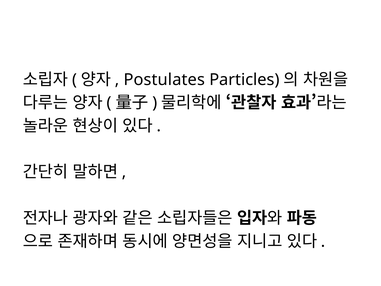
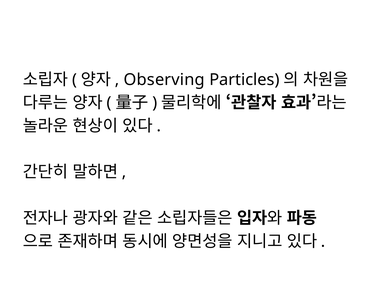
Postulates: Postulates -> Observing
